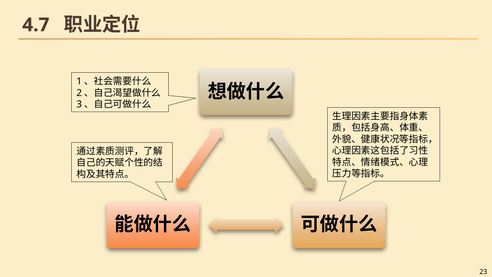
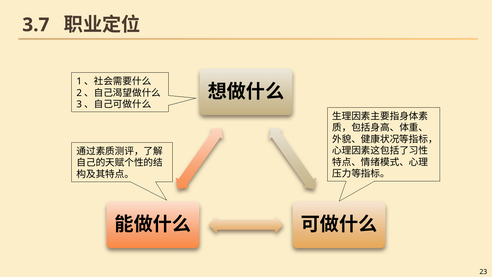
4.7: 4.7 -> 3.7
